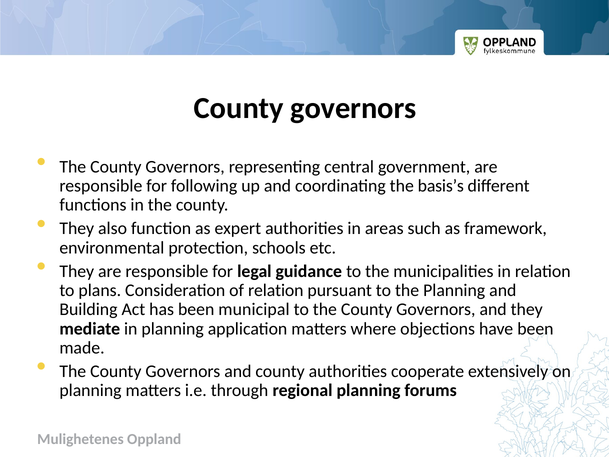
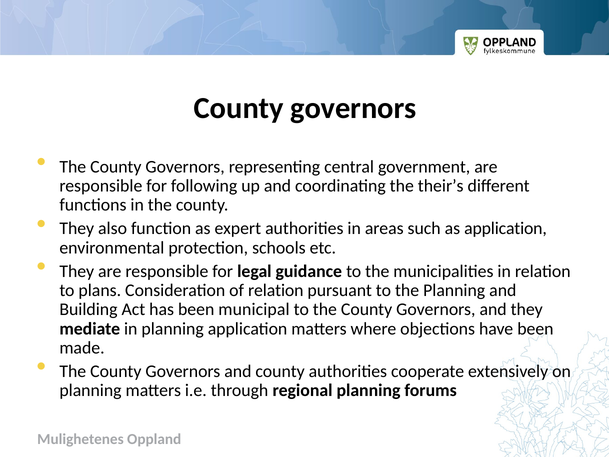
basis’s: basis’s -> their’s
as framework: framework -> application
